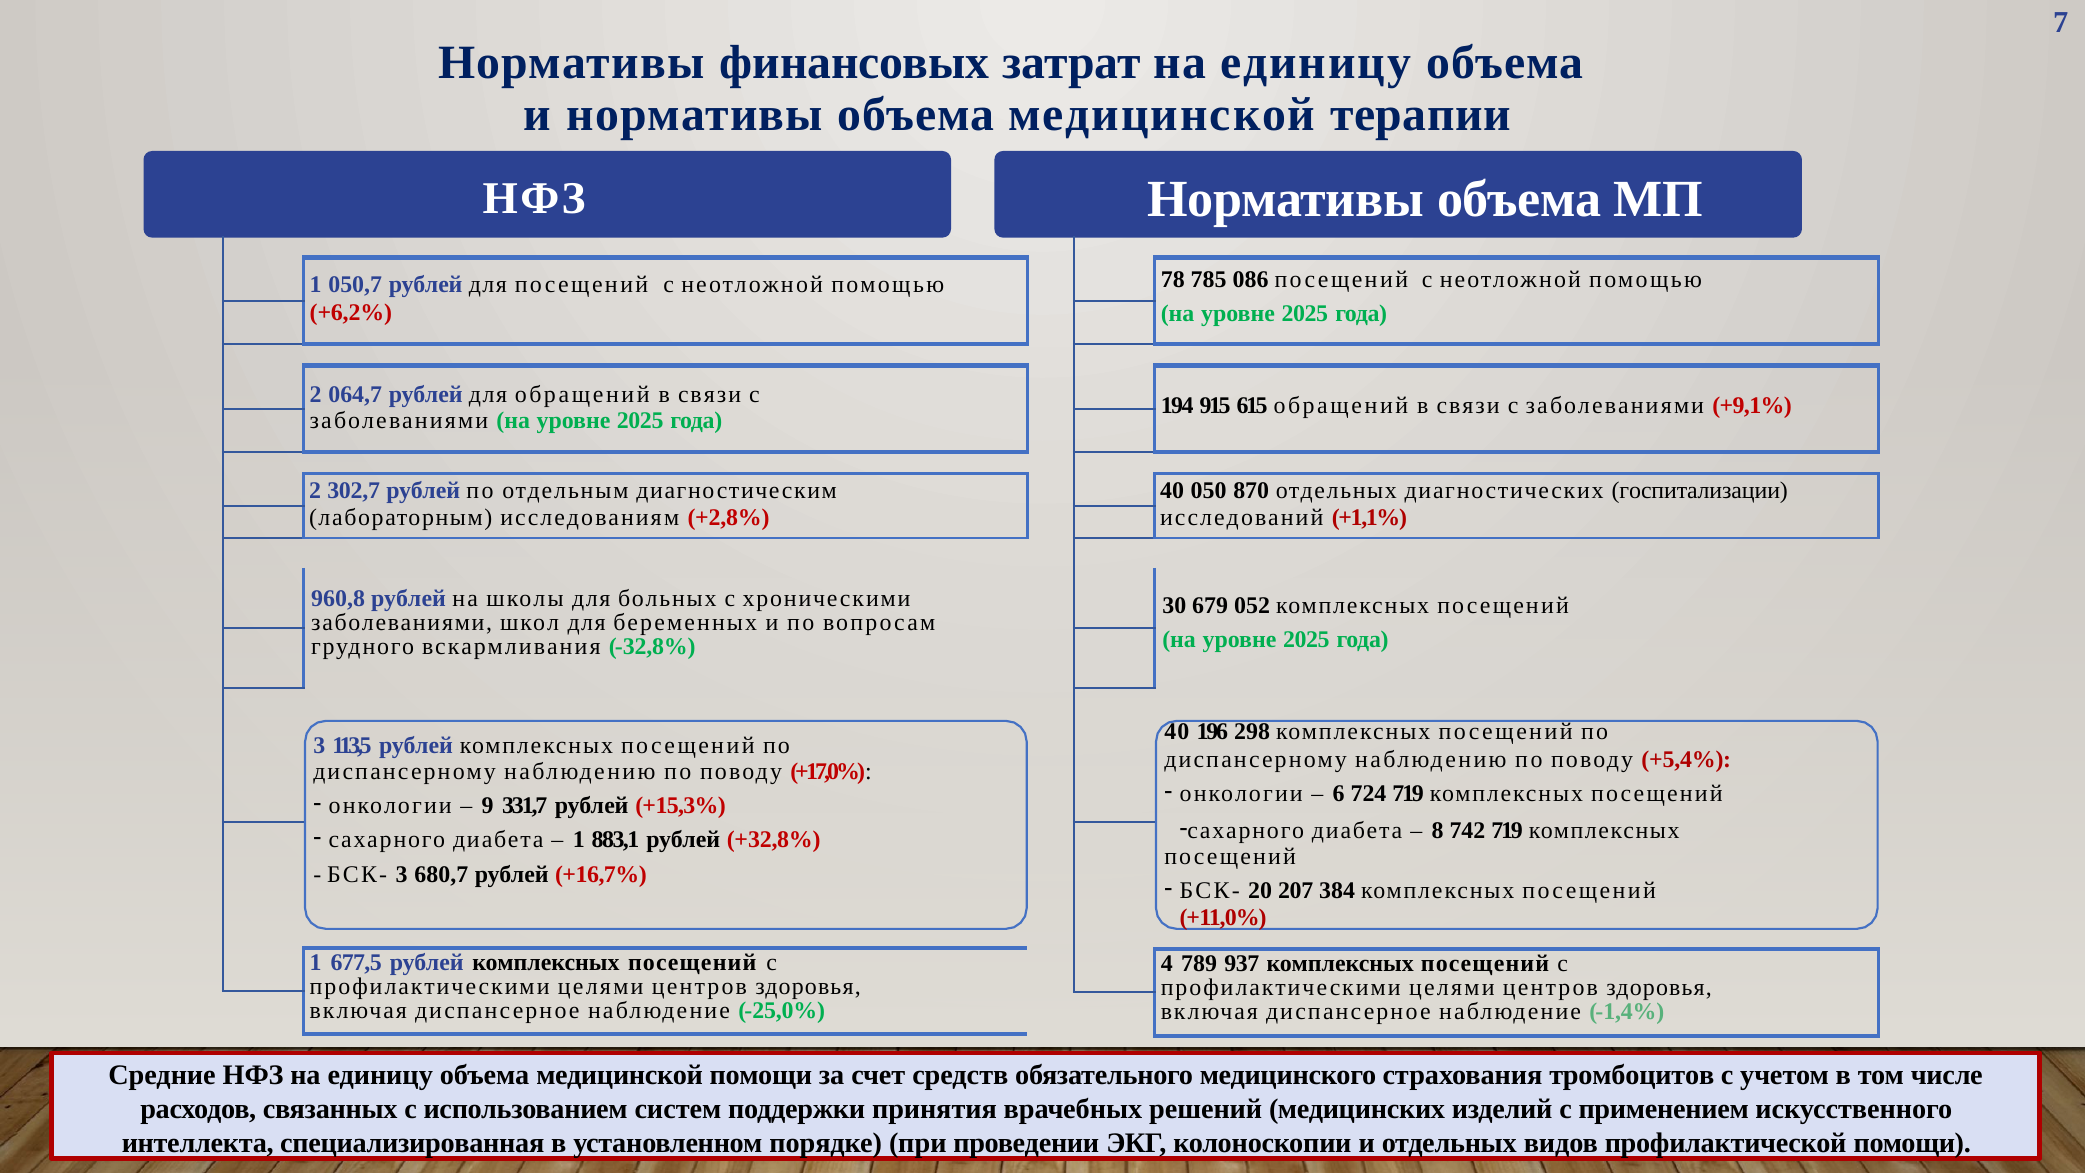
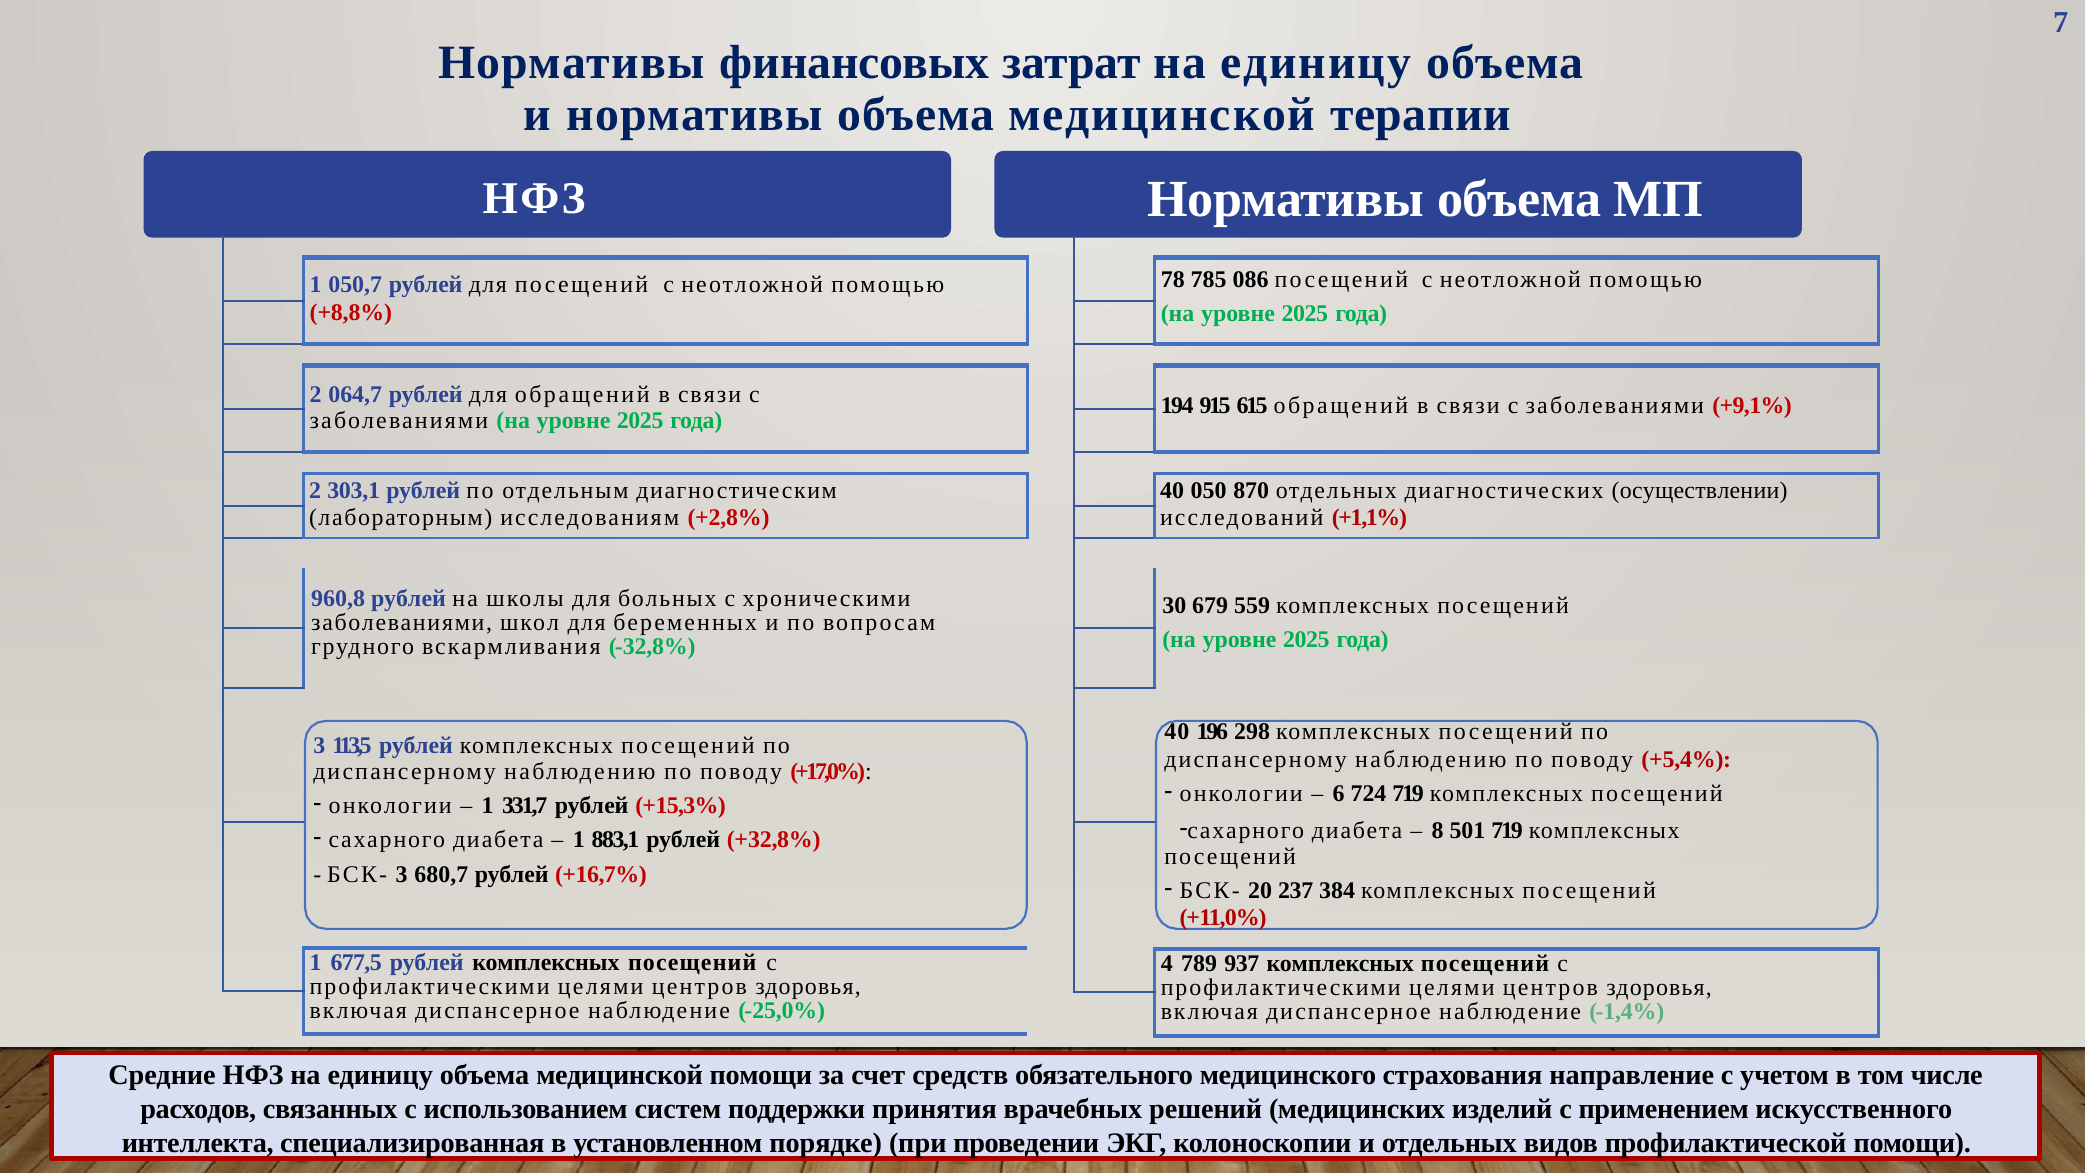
+6,2%: +6,2% -> +8,8%
302,7: 302,7 -> 303,1
госпитализации: госпитализации -> осуществлении
052: 052 -> 559
9 at (488, 805): 9 -> 1
742: 742 -> 501
207: 207 -> 237
тромбоцитов: тромбоцитов -> направление
